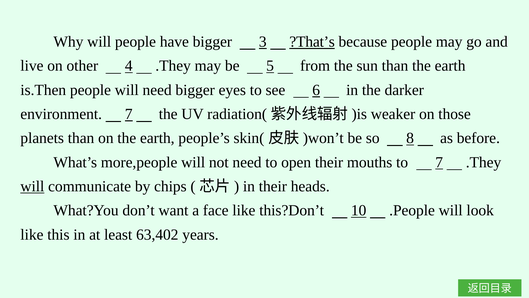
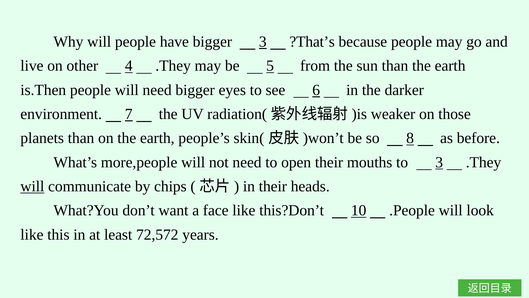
?That’s underline: present -> none
to 7: 7 -> 3
63,402: 63,402 -> 72,572
